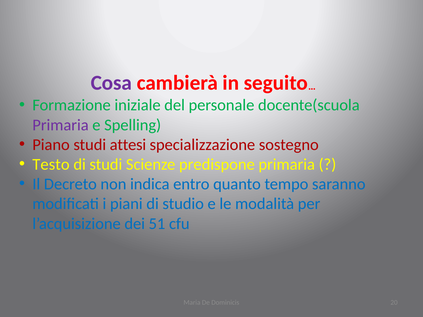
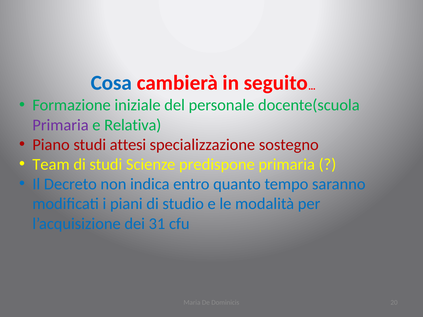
Cosa colour: purple -> blue
Spelling: Spelling -> Relativa
Testo: Testo -> Team
51: 51 -> 31
